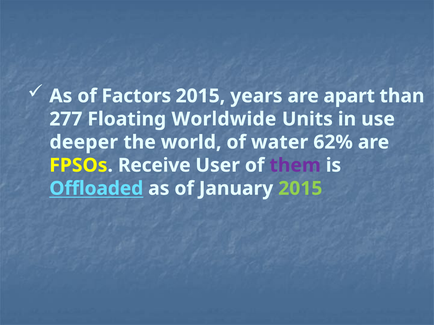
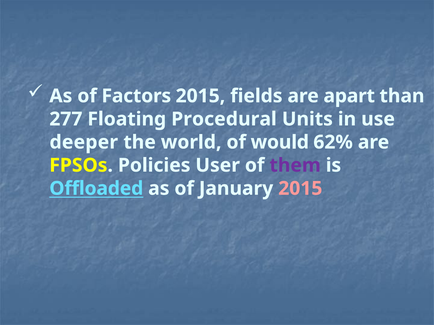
years: years -> fields
Worldwide: Worldwide -> Procedural
water: water -> would
Receive: Receive -> Policies
2015 at (300, 189) colour: light green -> pink
